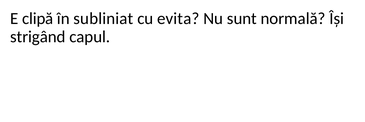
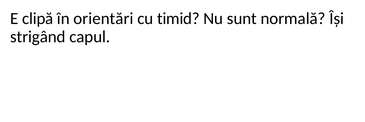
subliniat: subliniat -> orientări
evita: evita -> timid
